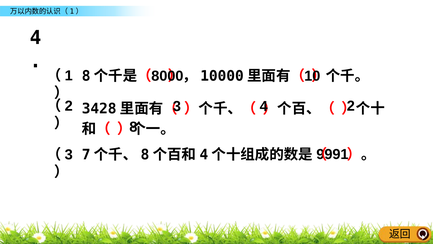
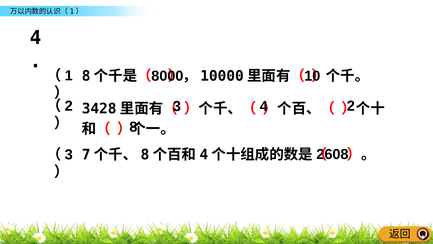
9991: 9991 -> 2608
